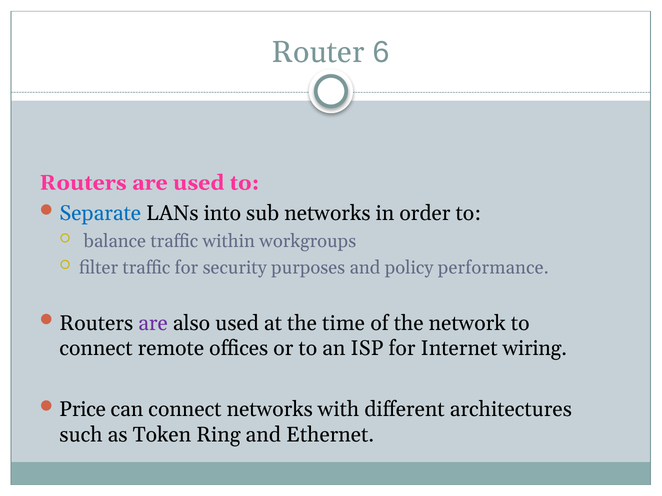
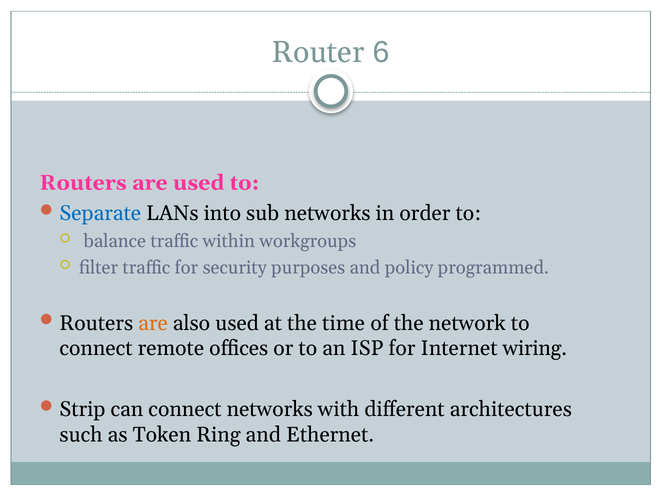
performance: performance -> programmed
are at (153, 323) colour: purple -> orange
Price: Price -> Strip
